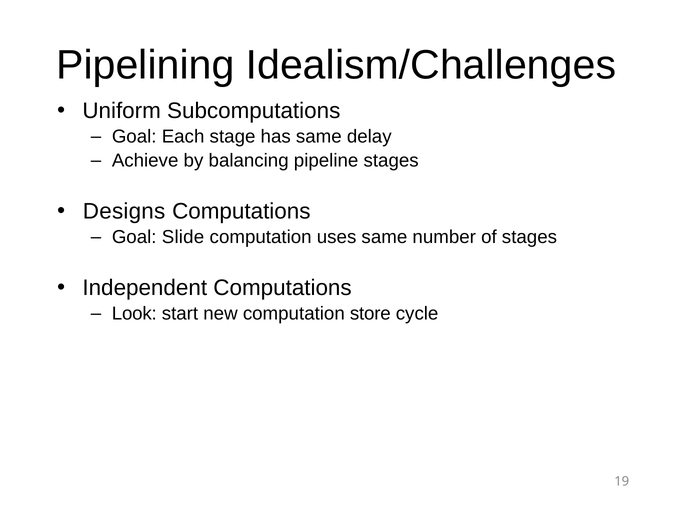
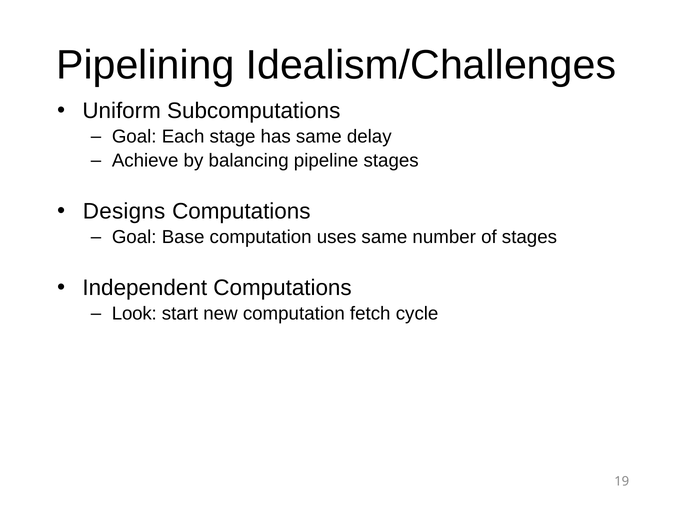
Slide: Slide -> Base
store: store -> fetch
